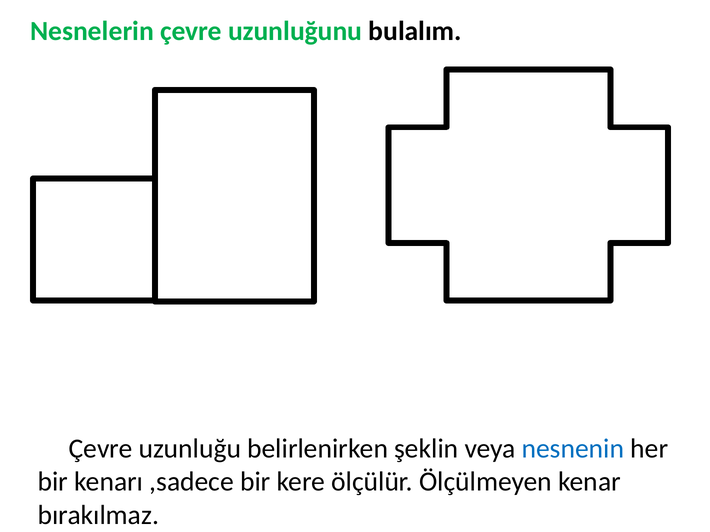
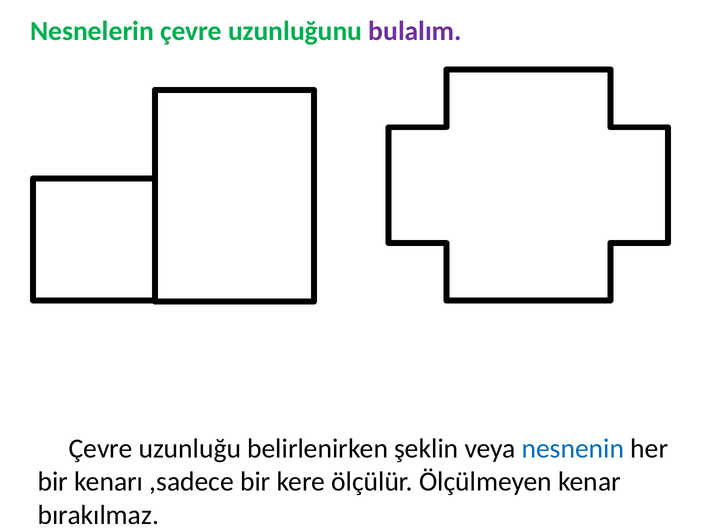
bulalım colour: black -> purple
